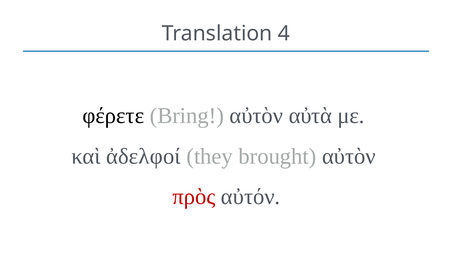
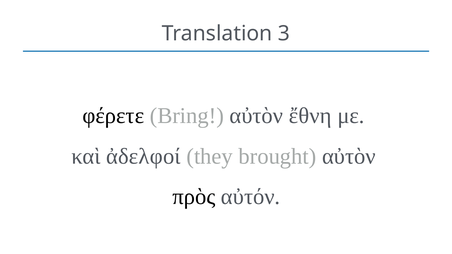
4: 4 -> 3
αὐτὰ: αὐτὰ -> ἔθνη
πρὸς colour: red -> black
